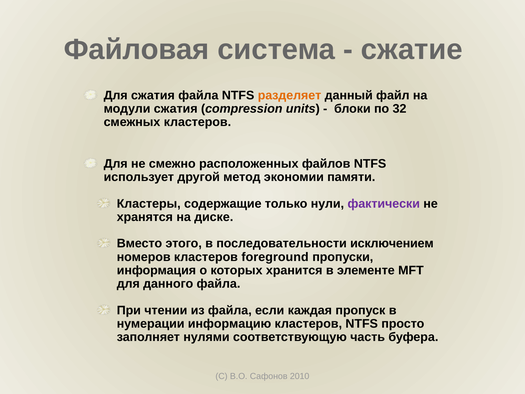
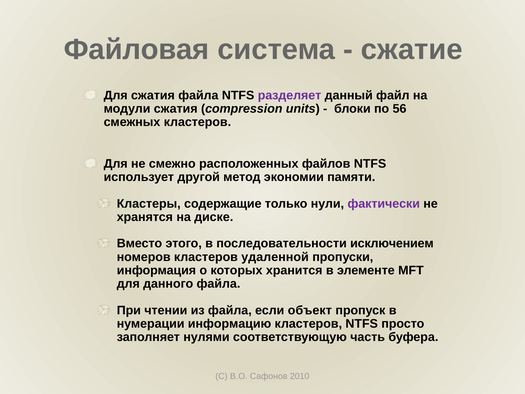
разделяет colour: orange -> purple
32: 32 -> 56
foreground: foreground -> удаленной
каждая: каждая -> объект
